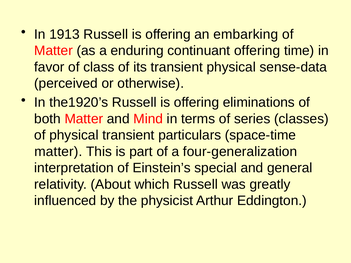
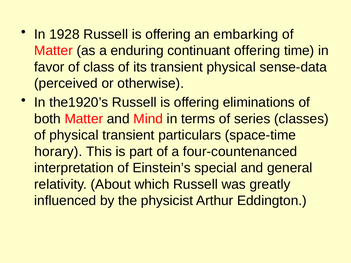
1913: 1913 -> 1928
matter at (58, 152): matter -> horary
four-generalization: four-generalization -> four-countenanced
